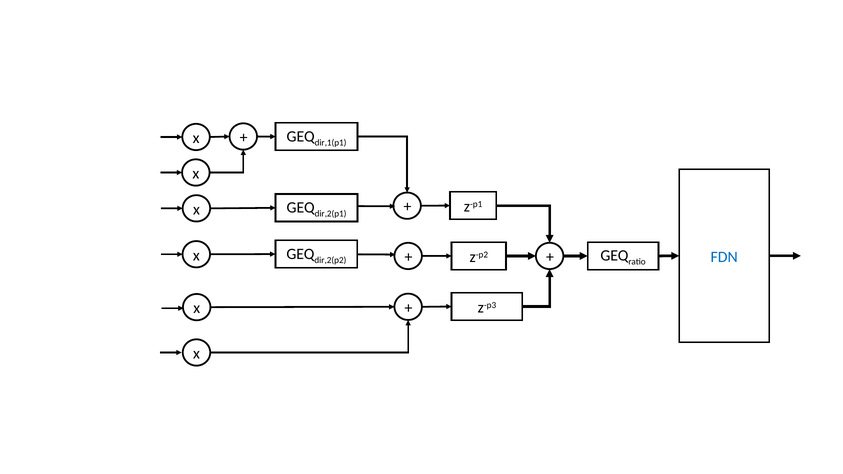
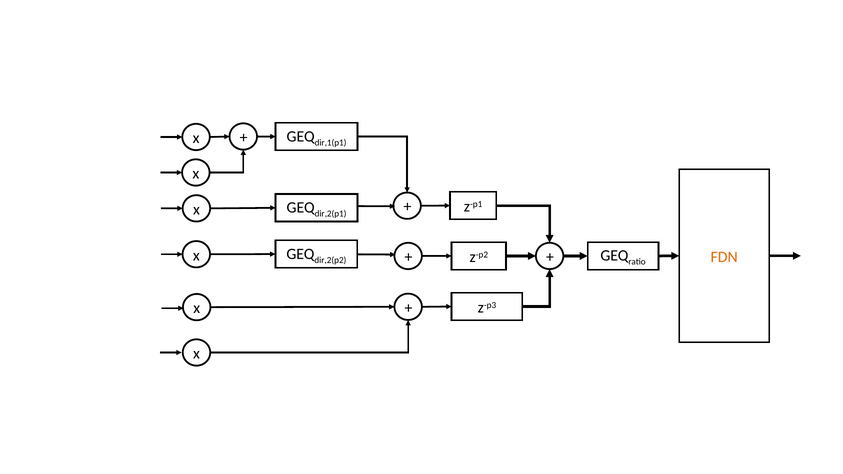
FDN colour: blue -> orange
